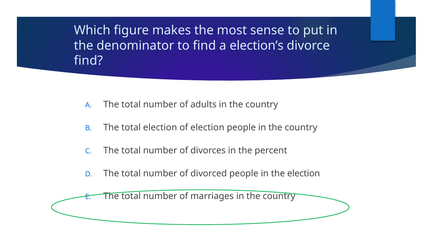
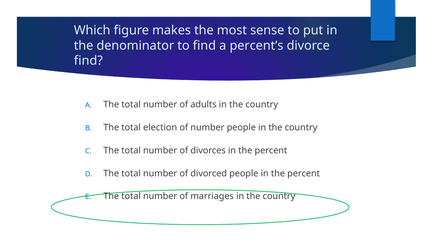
election’s: election’s -> percent’s
of election: election -> number
people in the election: election -> percent
